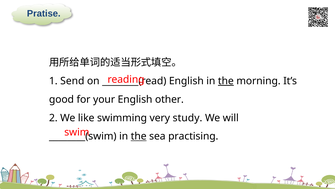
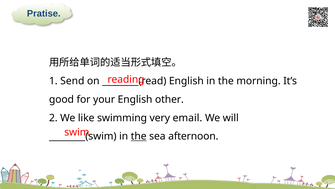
the at (226, 81) underline: present -> none
study: study -> email
practising: practising -> afternoon
